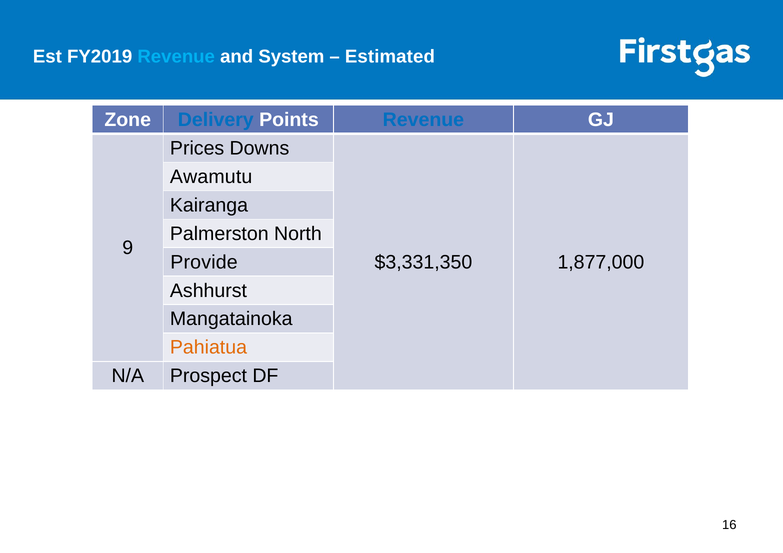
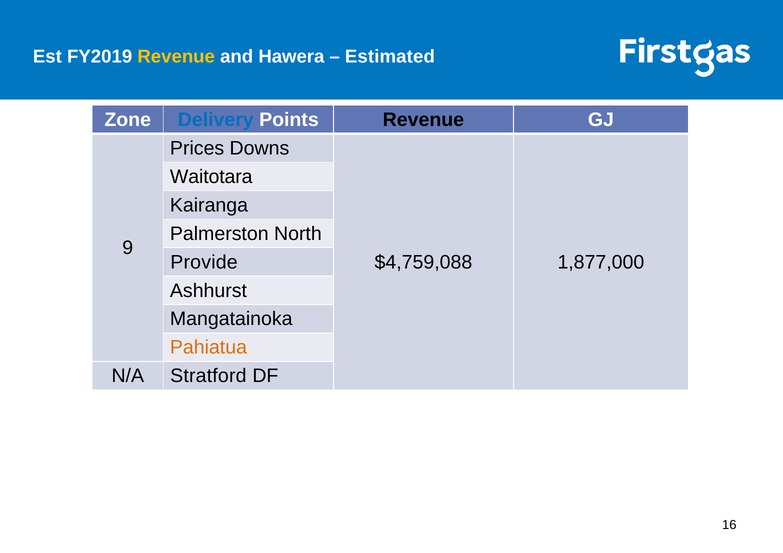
Revenue at (176, 57) colour: light blue -> yellow
System: System -> Hawera
Revenue at (423, 120) colour: blue -> black
Awamutu: Awamutu -> Waitotara
$3,331,350: $3,331,350 -> $4,759,088
Prospect: Prospect -> Stratford
